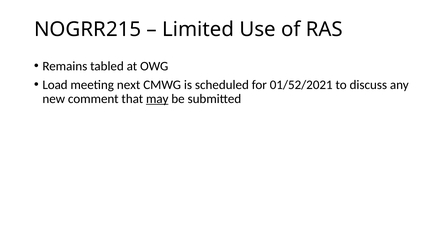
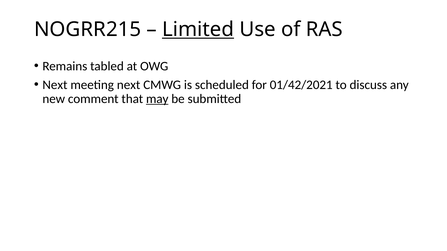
Limited underline: none -> present
Load at (55, 85): Load -> Next
01/52/2021: 01/52/2021 -> 01/42/2021
